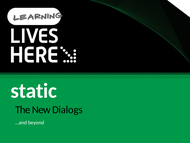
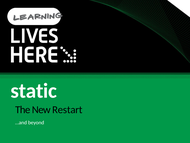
Dialogs: Dialogs -> Restart
